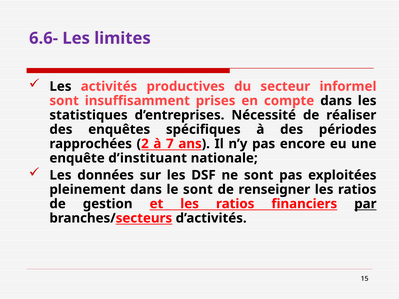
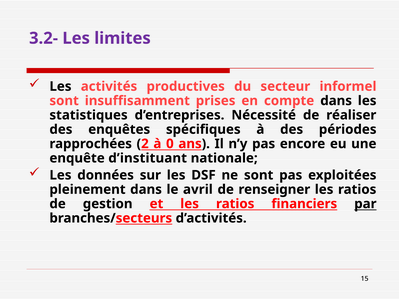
6.6-: 6.6- -> 3.2-
7: 7 -> 0
le sont: sont -> avril
